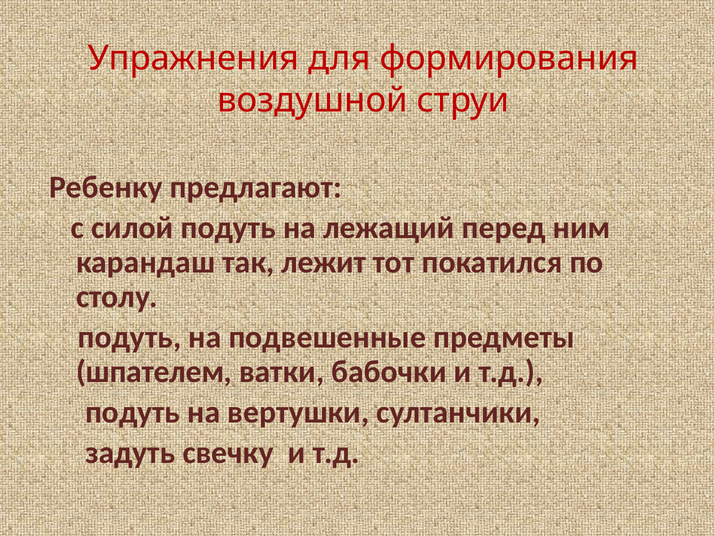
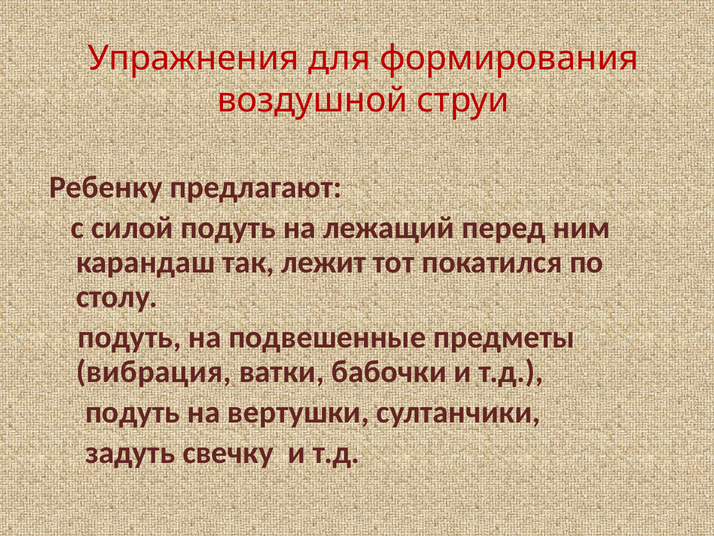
шпателем: шпателем -> вибрация
